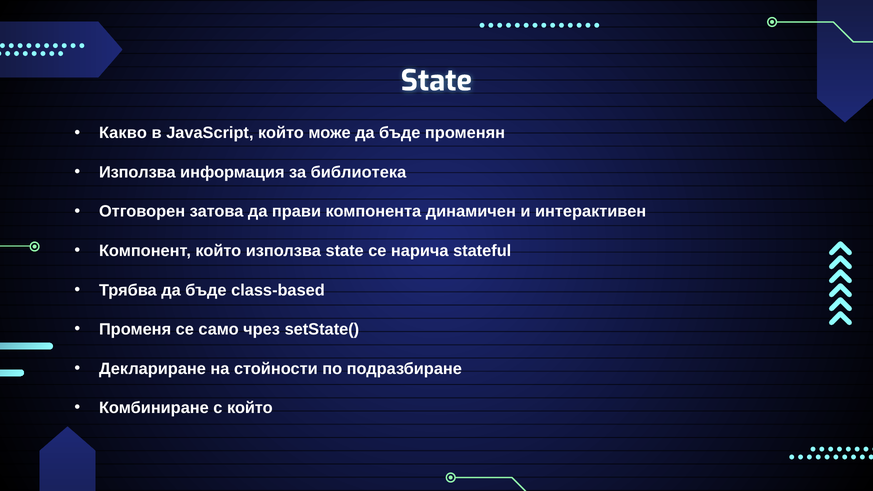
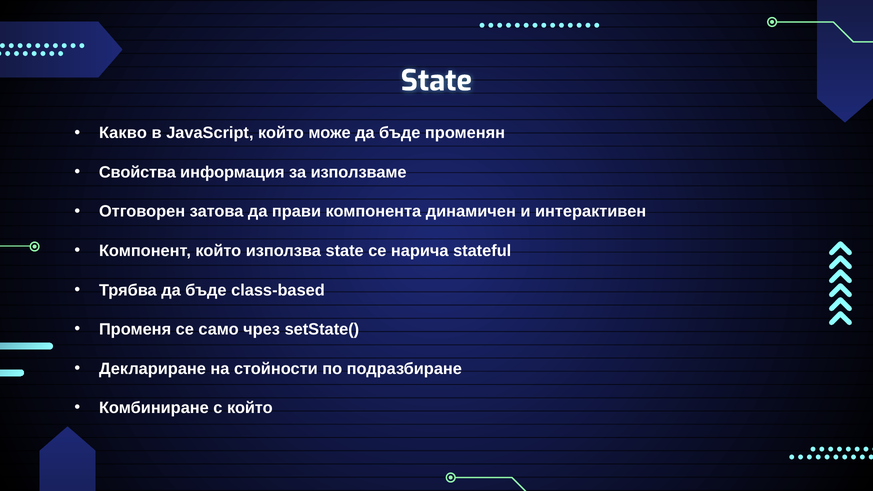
Използва at (137, 172): Използва -> Свойства
библиотека: библиотека -> използваме
